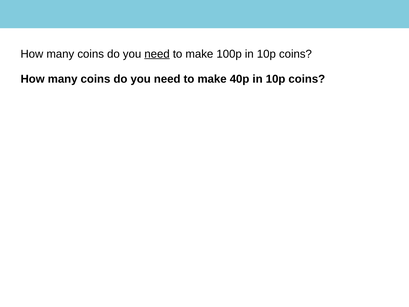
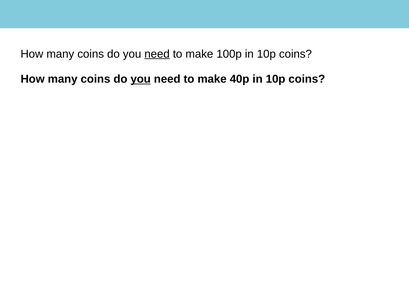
you at (141, 79) underline: none -> present
